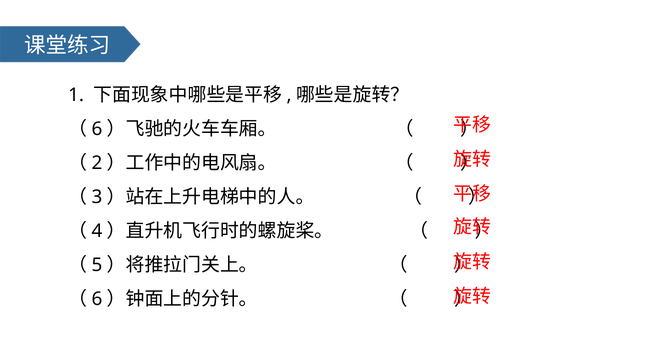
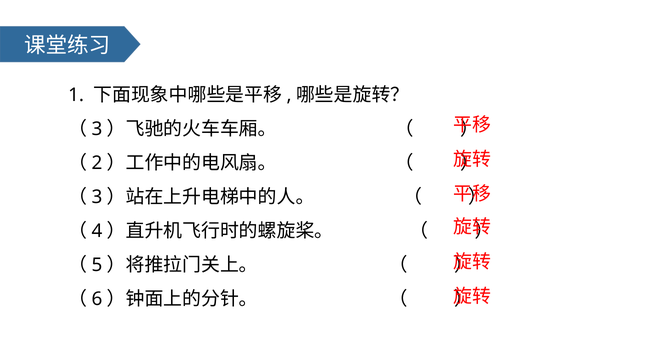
6 at (97, 129): 6 -> 3
